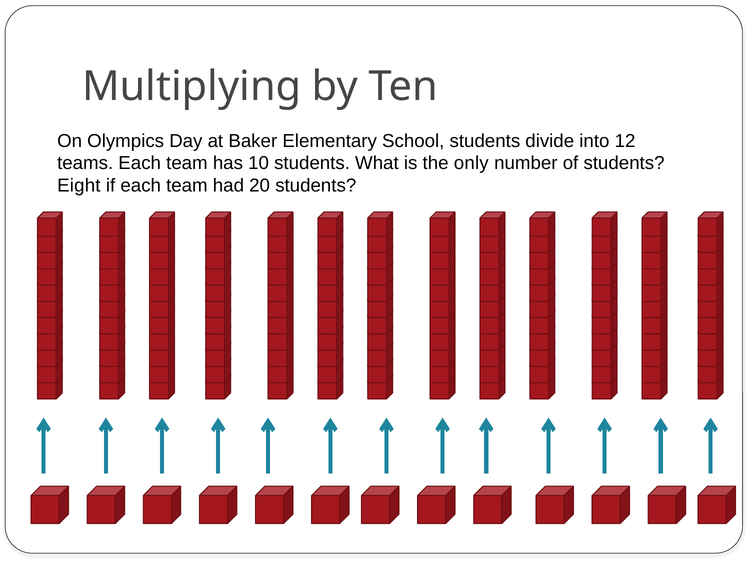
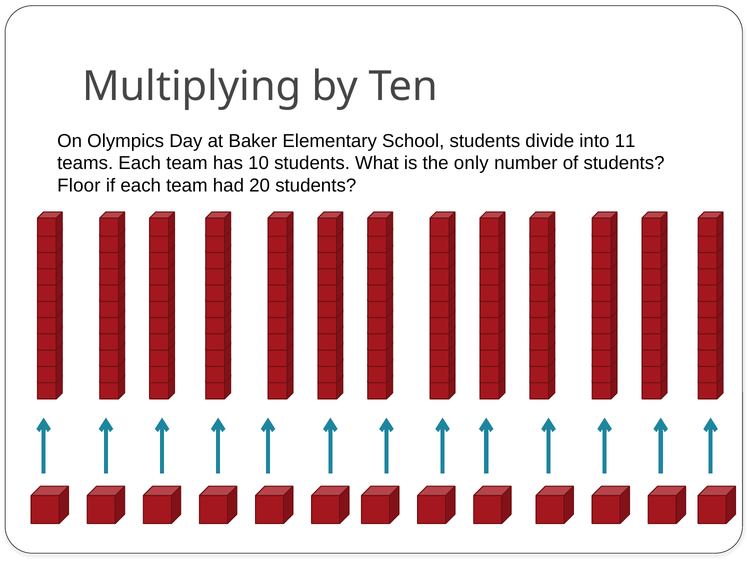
12: 12 -> 11
Eight: Eight -> Floor
